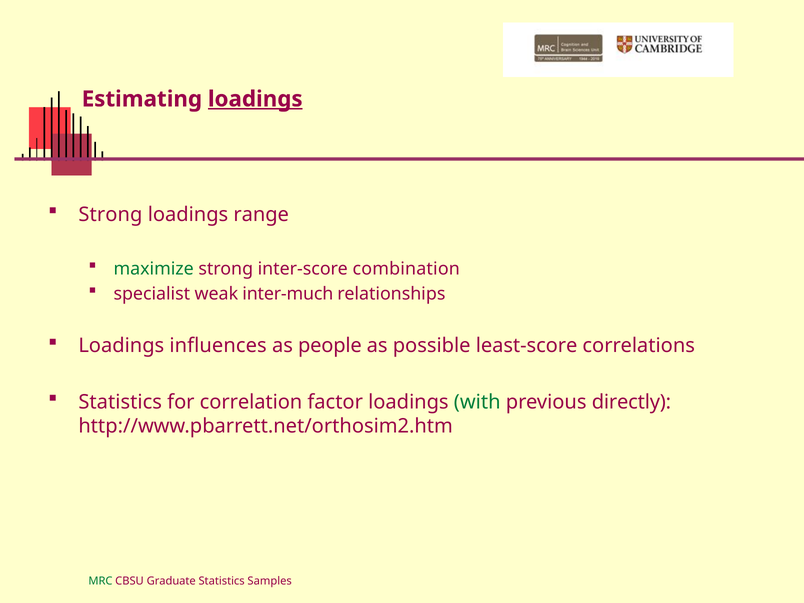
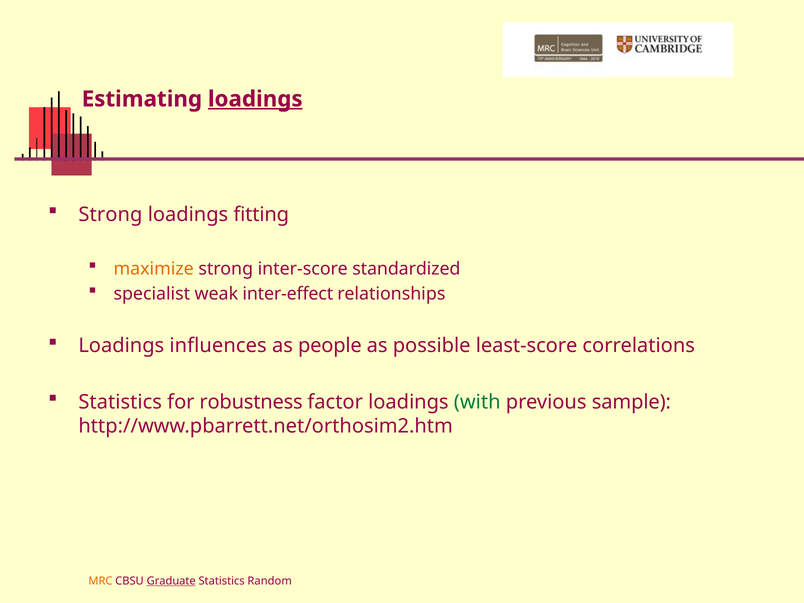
range: range -> fitting
maximize colour: green -> orange
combination: combination -> standardized
inter-much: inter-much -> inter-effect
correlation: correlation -> robustness
directly: directly -> sample
MRC colour: green -> orange
Graduate underline: none -> present
Samples: Samples -> Random
